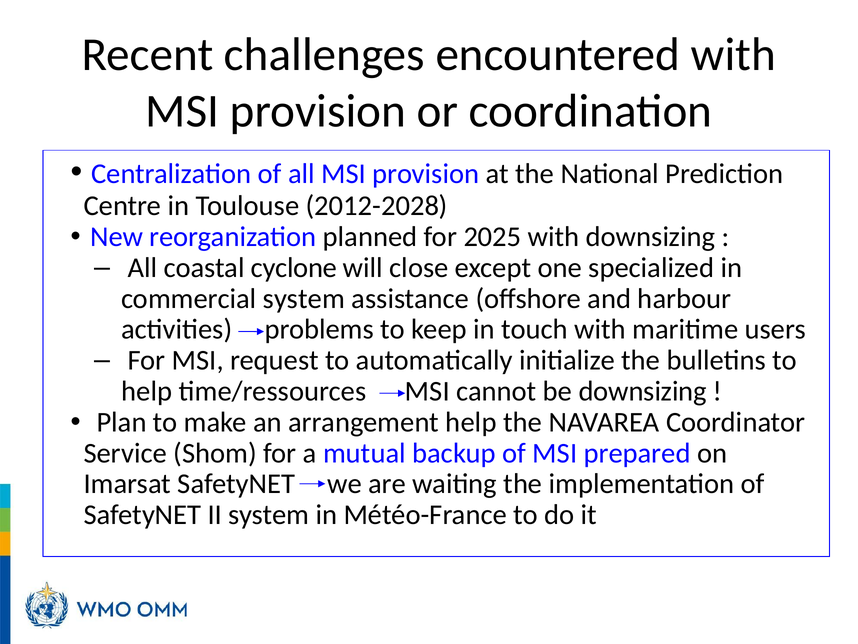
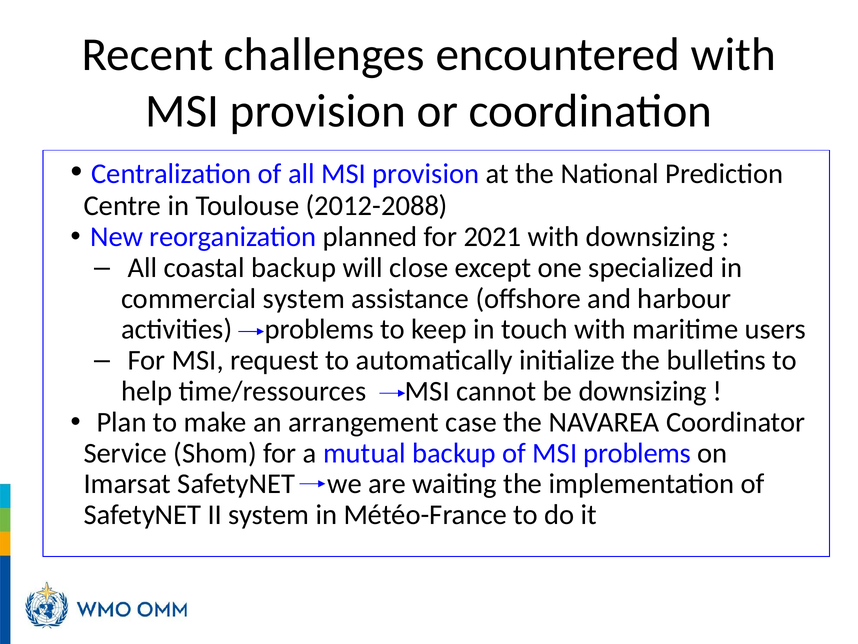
2012-2028: 2012-2028 -> 2012-2088
2025: 2025 -> 2021
coastal cyclone: cyclone -> backup
arrangement help: help -> case
MSI prepared: prepared -> problems
